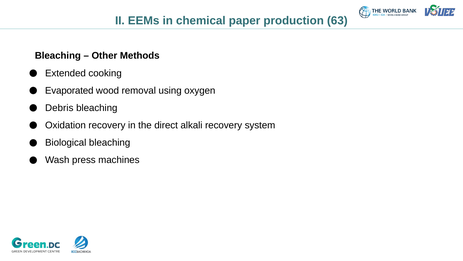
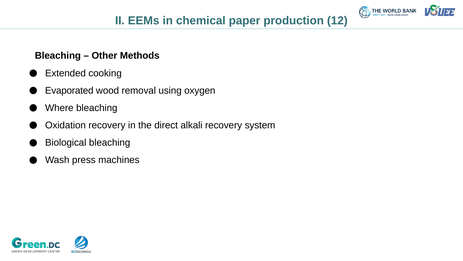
63: 63 -> 12
Debris: Debris -> Where
